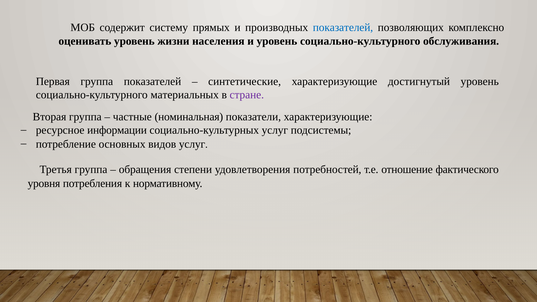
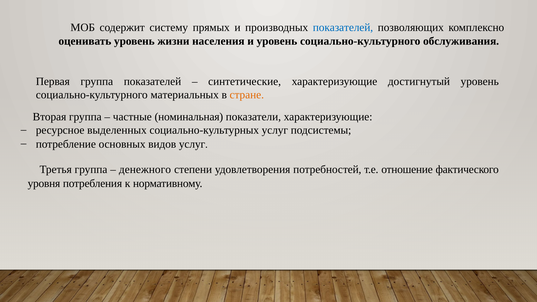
стране colour: purple -> orange
информации: информации -> выделенных
обращения: обращения -> денежного
